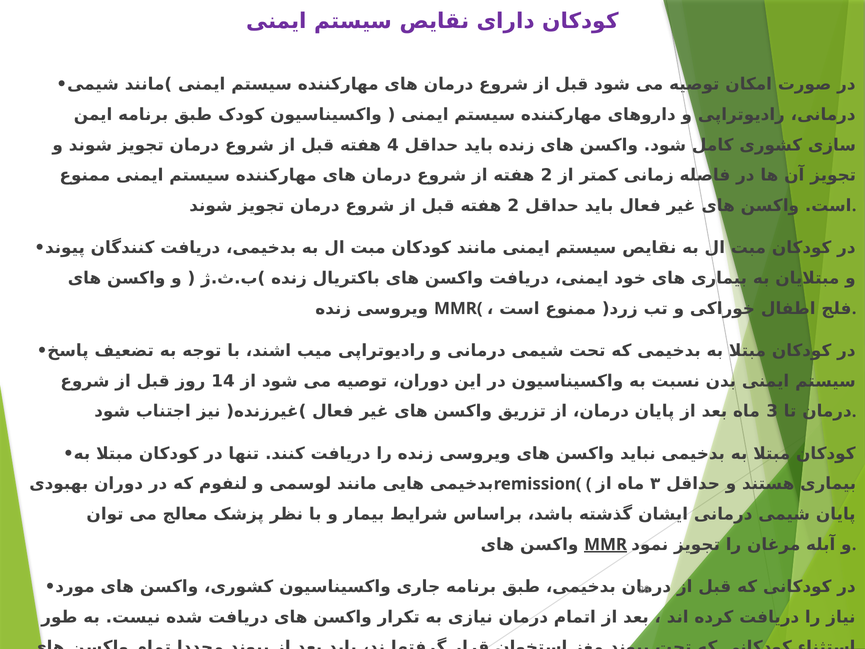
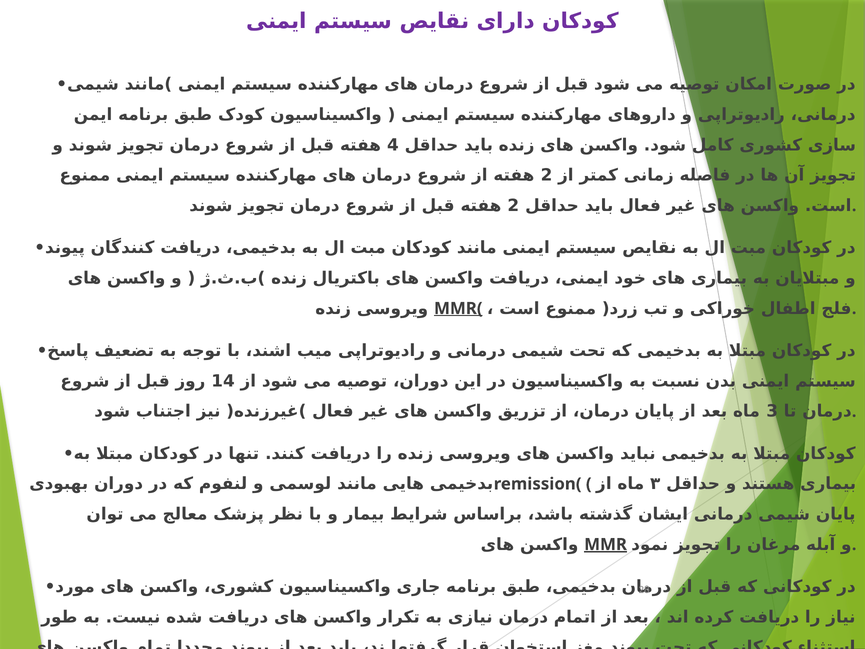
MMR at (458, 308) underline: none -> present
